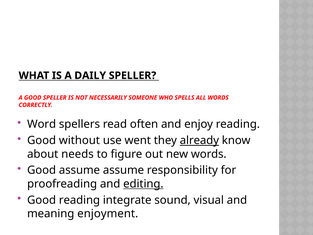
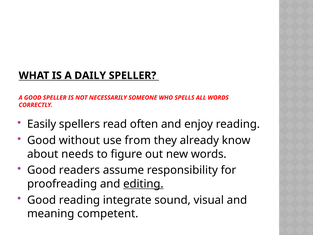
Word: Word -> Easily
went: went -> from
already underline: present -> none
Good assume: assume -> readers
enjoyment: enjoyment -> competent
